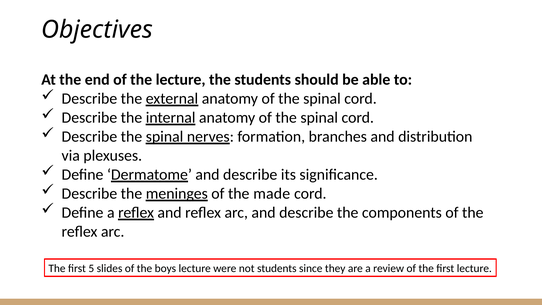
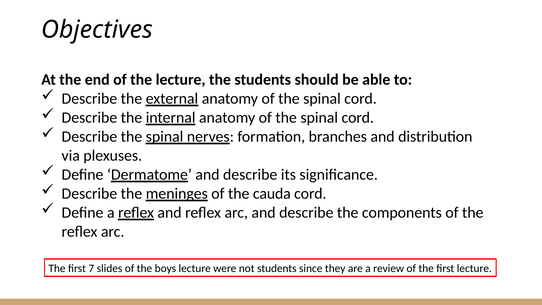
made: made -> cauda
5: 5 -> 7
